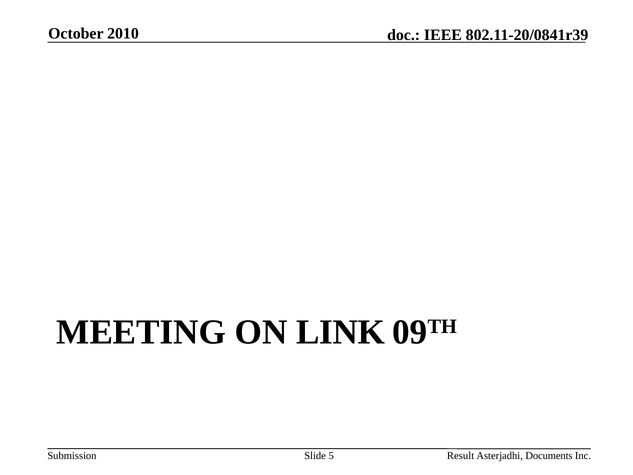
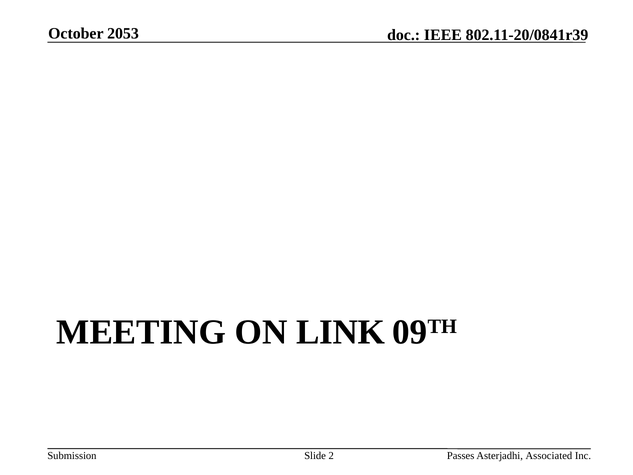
2010: 2010 -> 2053
5: 5 -> 2
Result: Result -> Passes
Documents: Documents -> Associated
